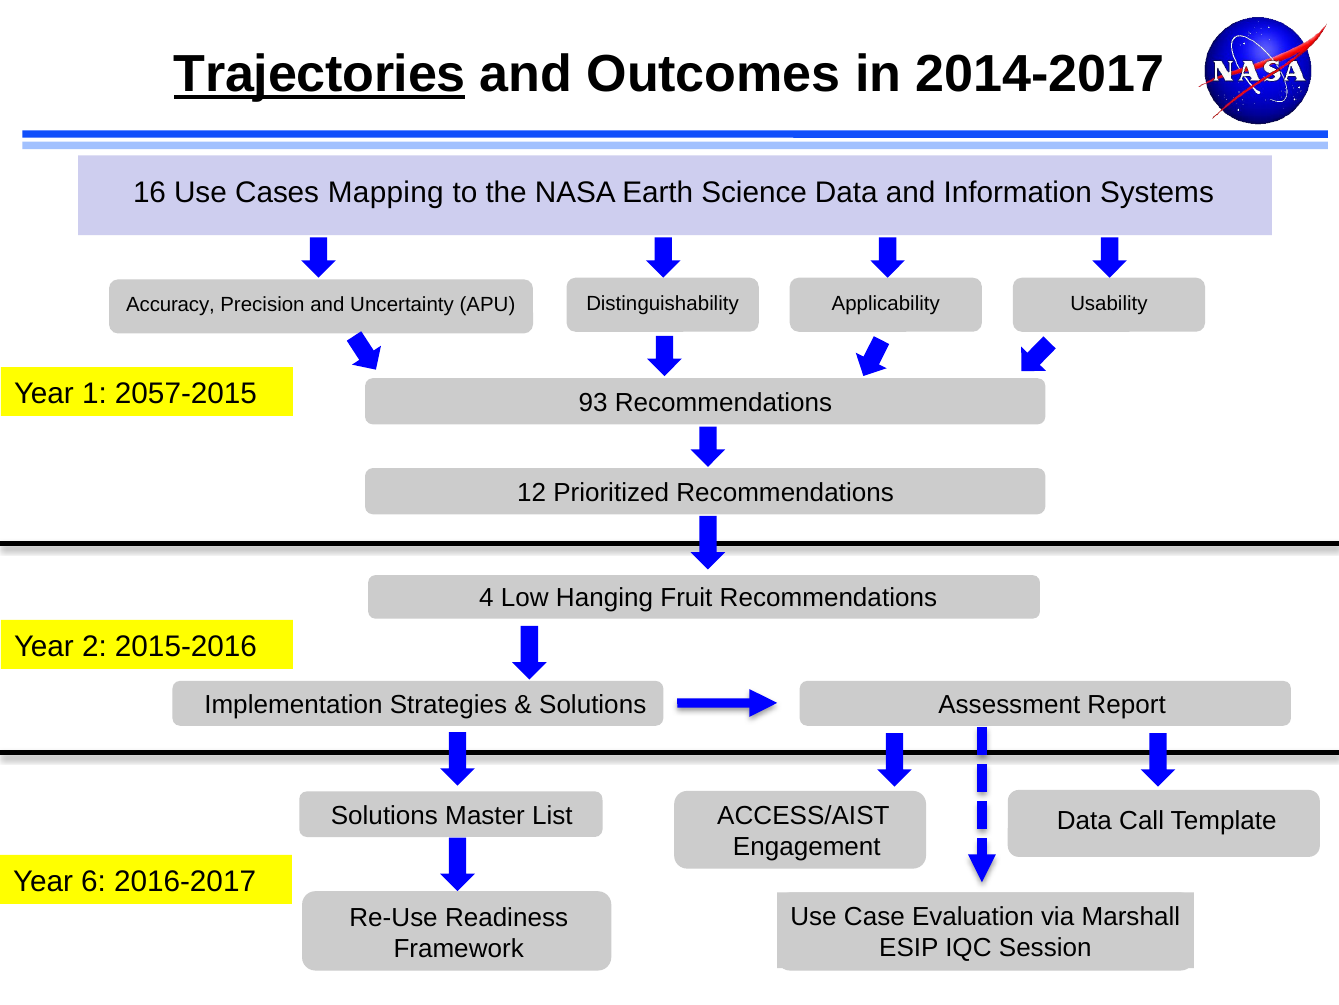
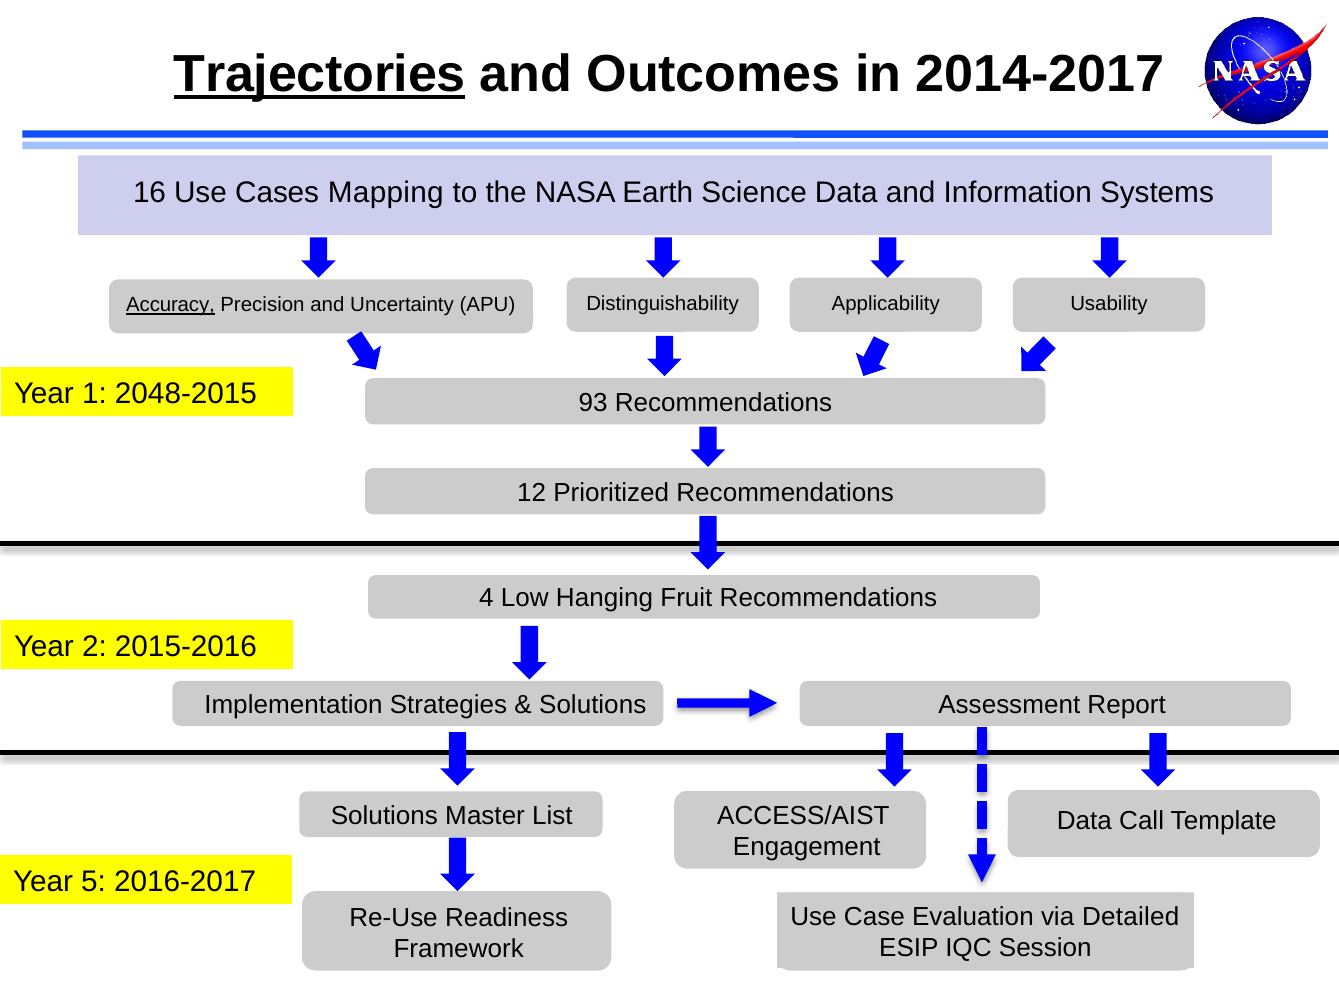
Accuracy underline: none -> present
2057-2015: 2057-2015 -> 2048-2015
6: 6 -> 5
Marshall: Marshall -> Detailed
